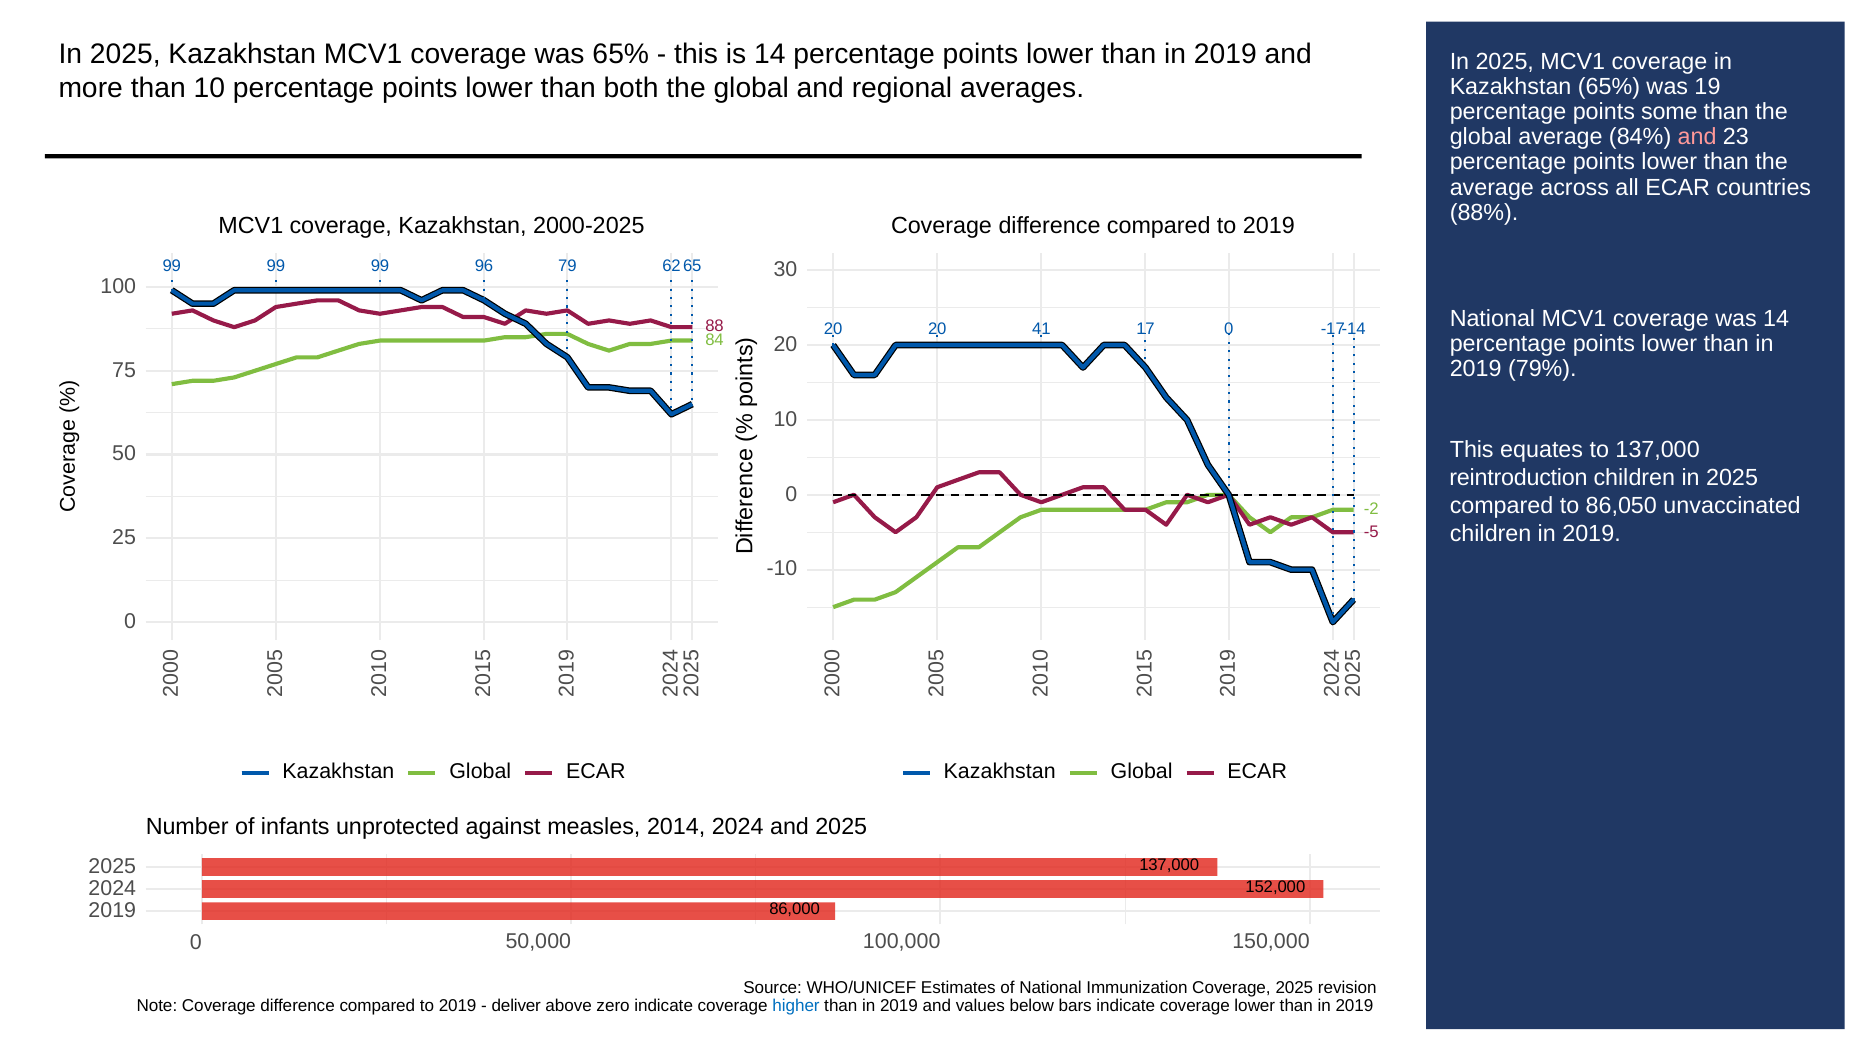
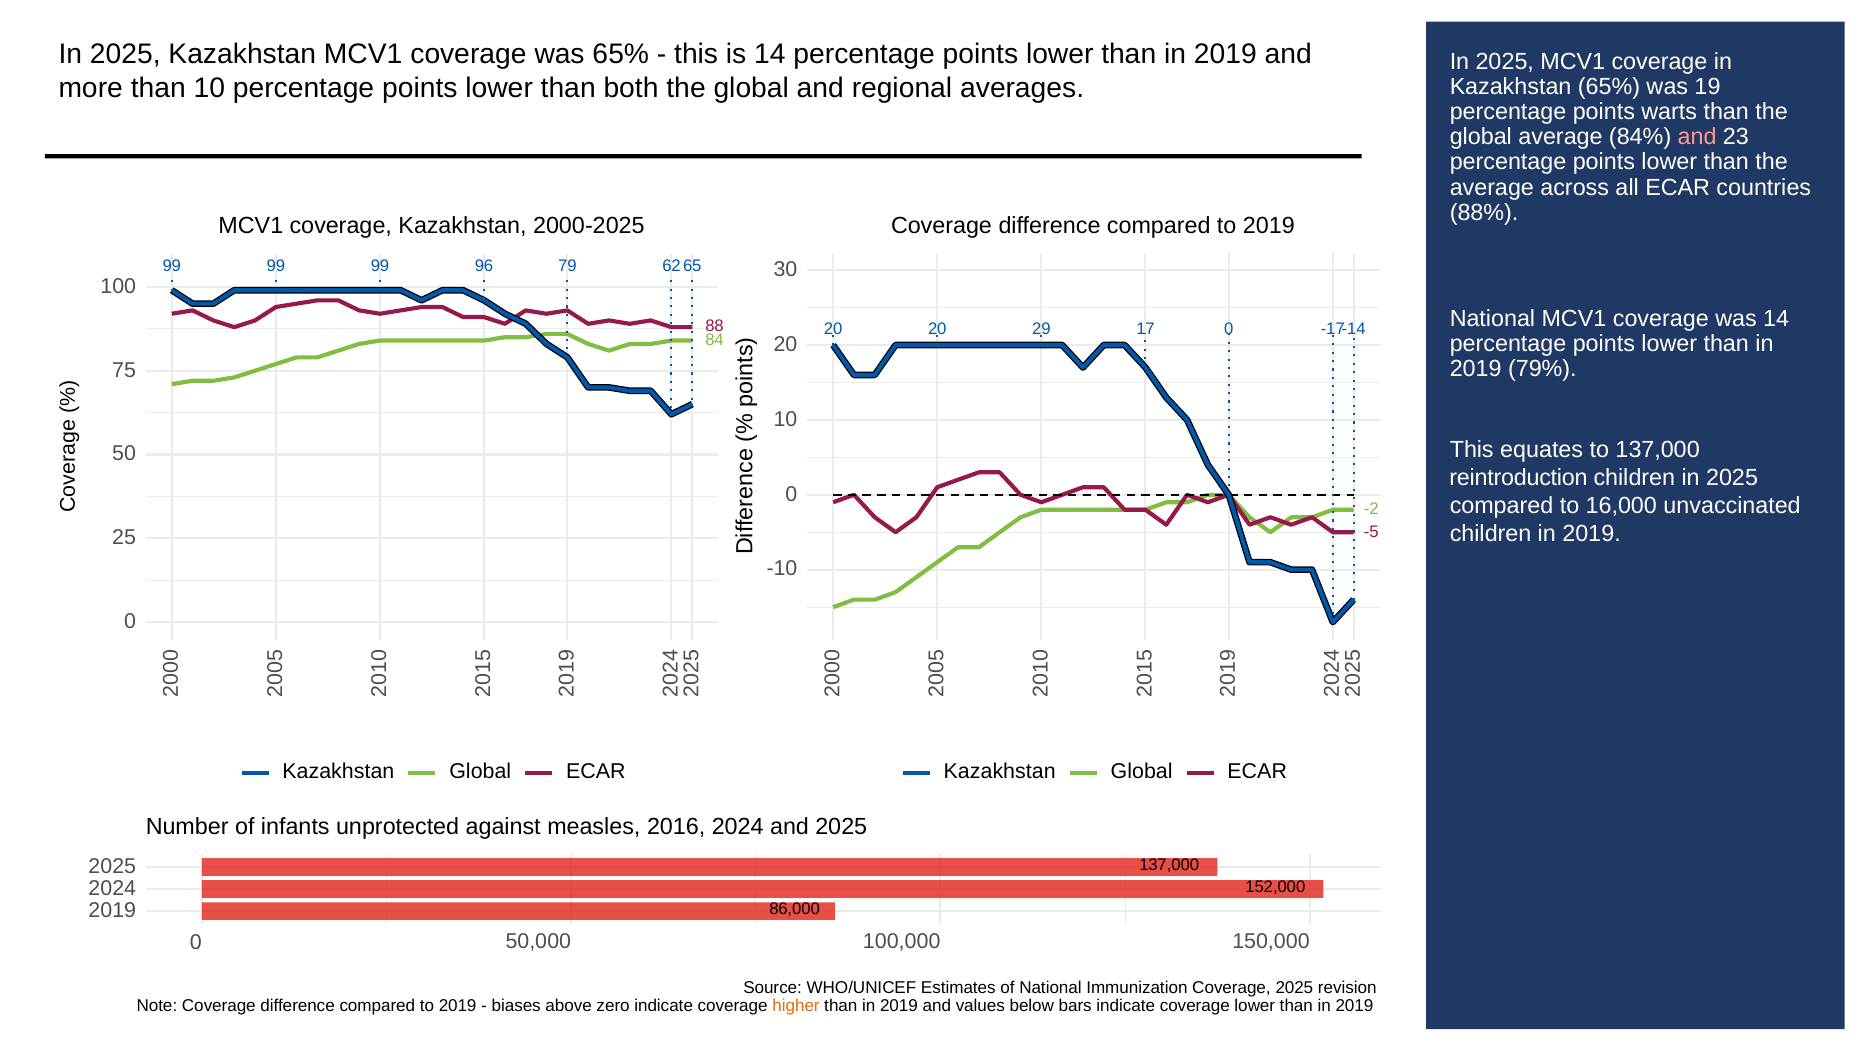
some: some -> warts
41: 41 -> 29
86,050: 86,050 -> 16,000
2014: 2014 -> 2016
deliver: deliver -> biases
higher colour: blue -> orange
